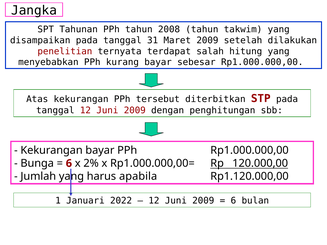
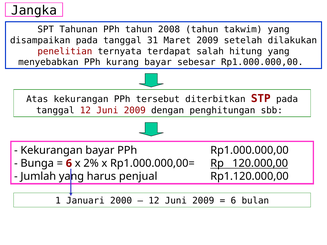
apabila: apabila -> penjual
2022: 2022 -> 2000
